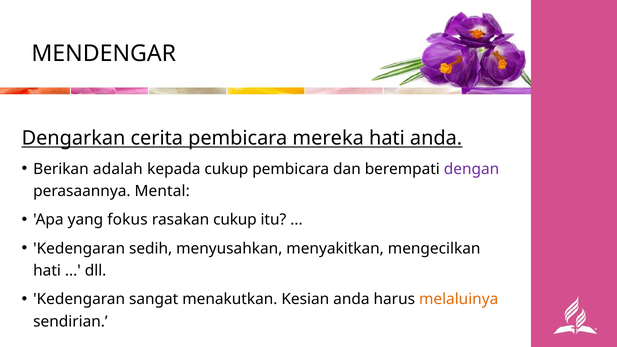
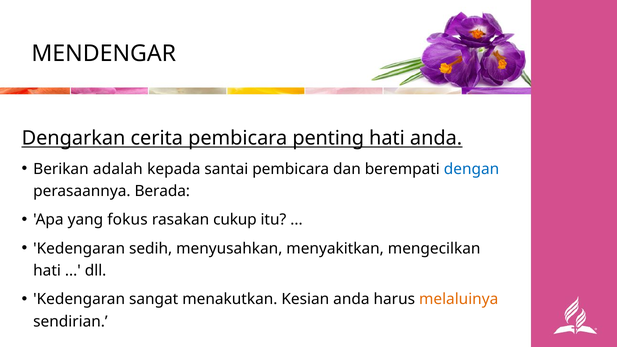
mereka: mereka -> penting
kepada cukup: cukup -> santai
dengan colour: purple -> blue
Mental: Mental -> Berada
